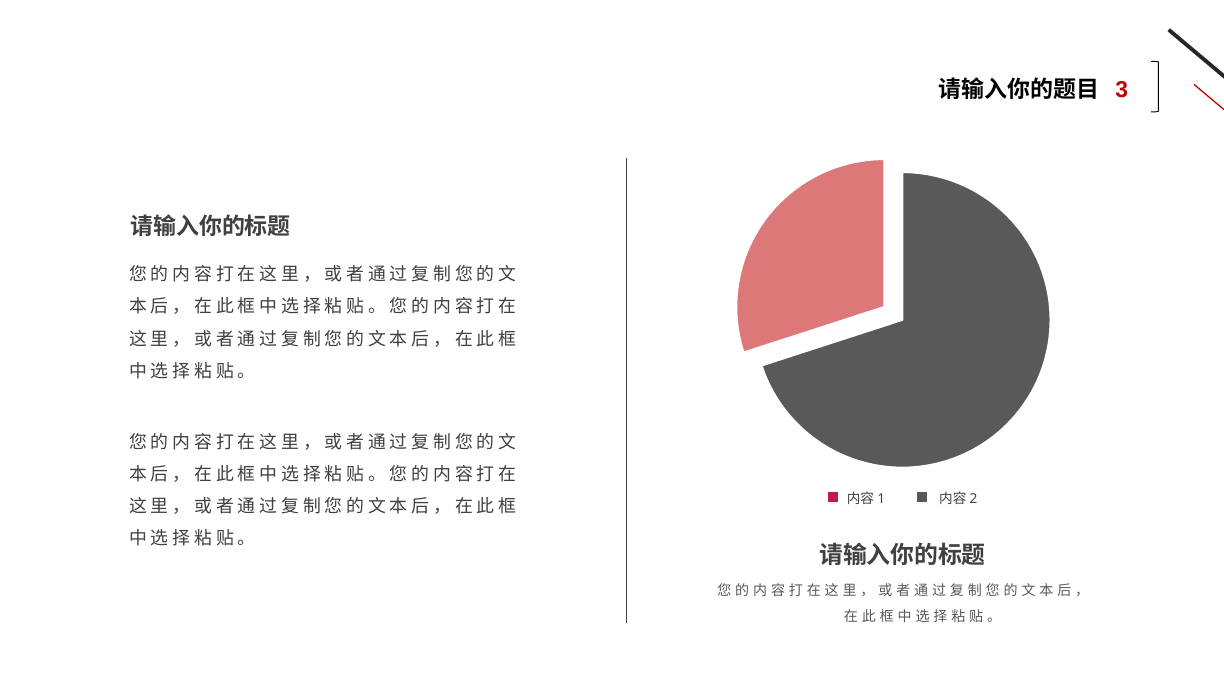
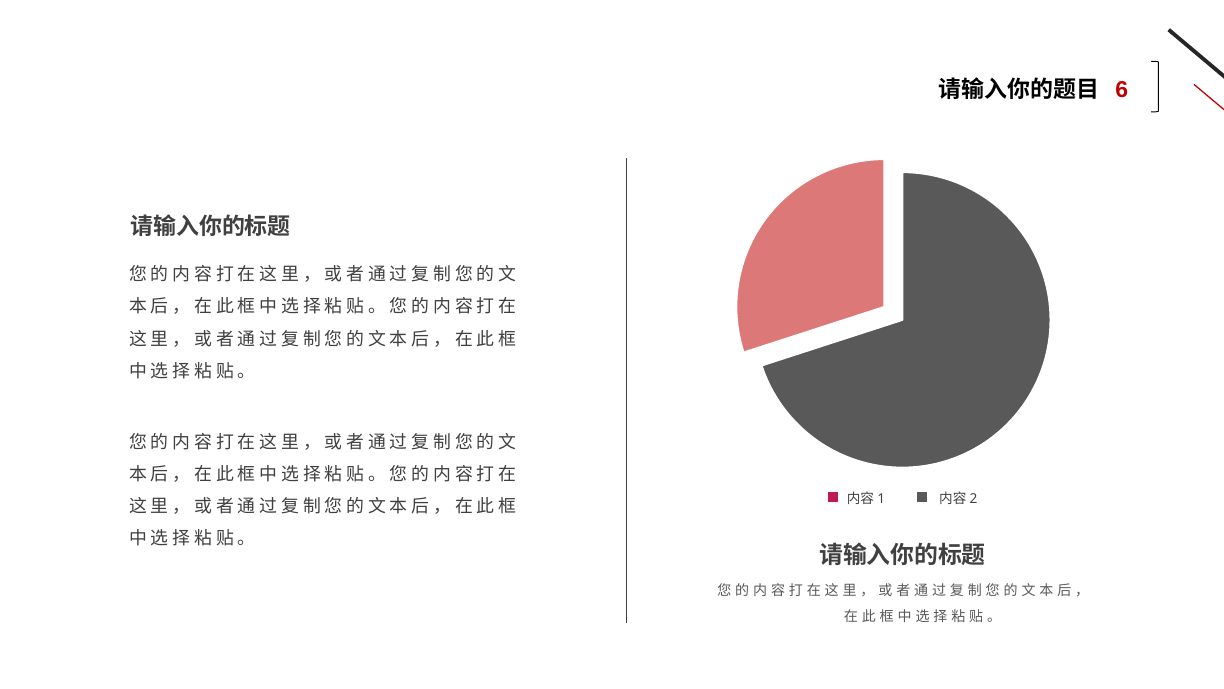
3: 3 -> 6
